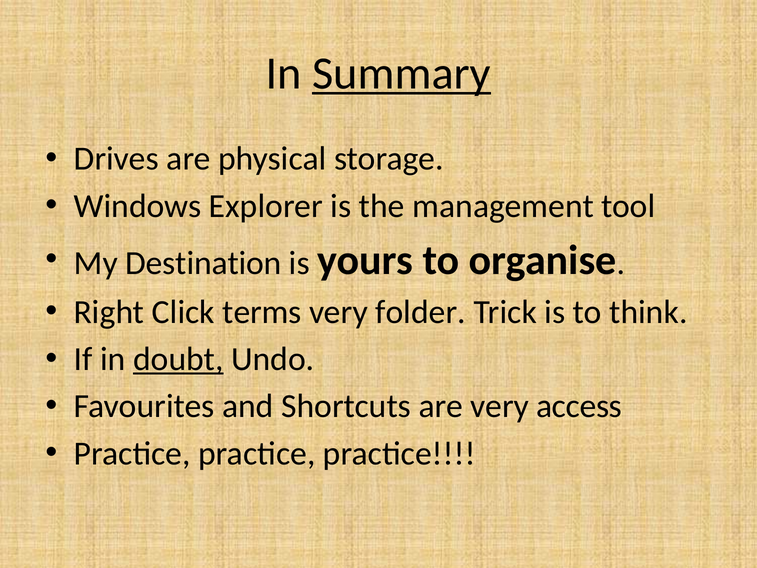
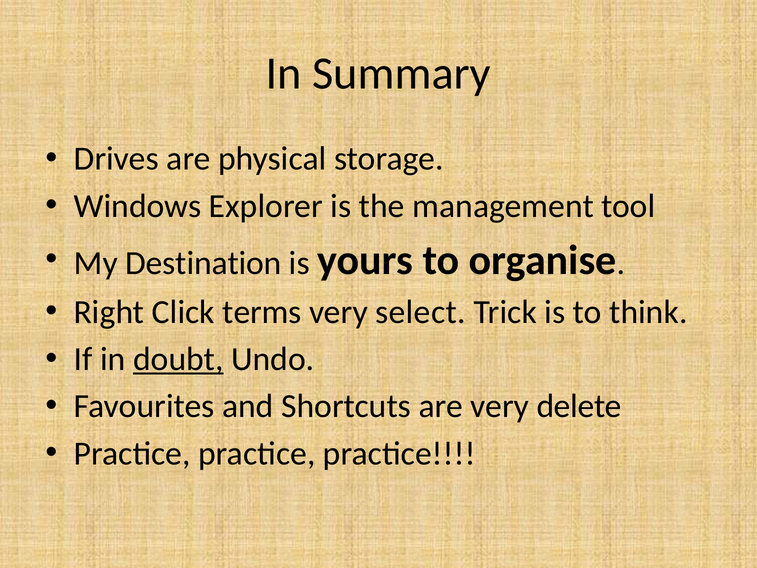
Summary underline: present -> none
folder: folder -> select
access: access -> delete
